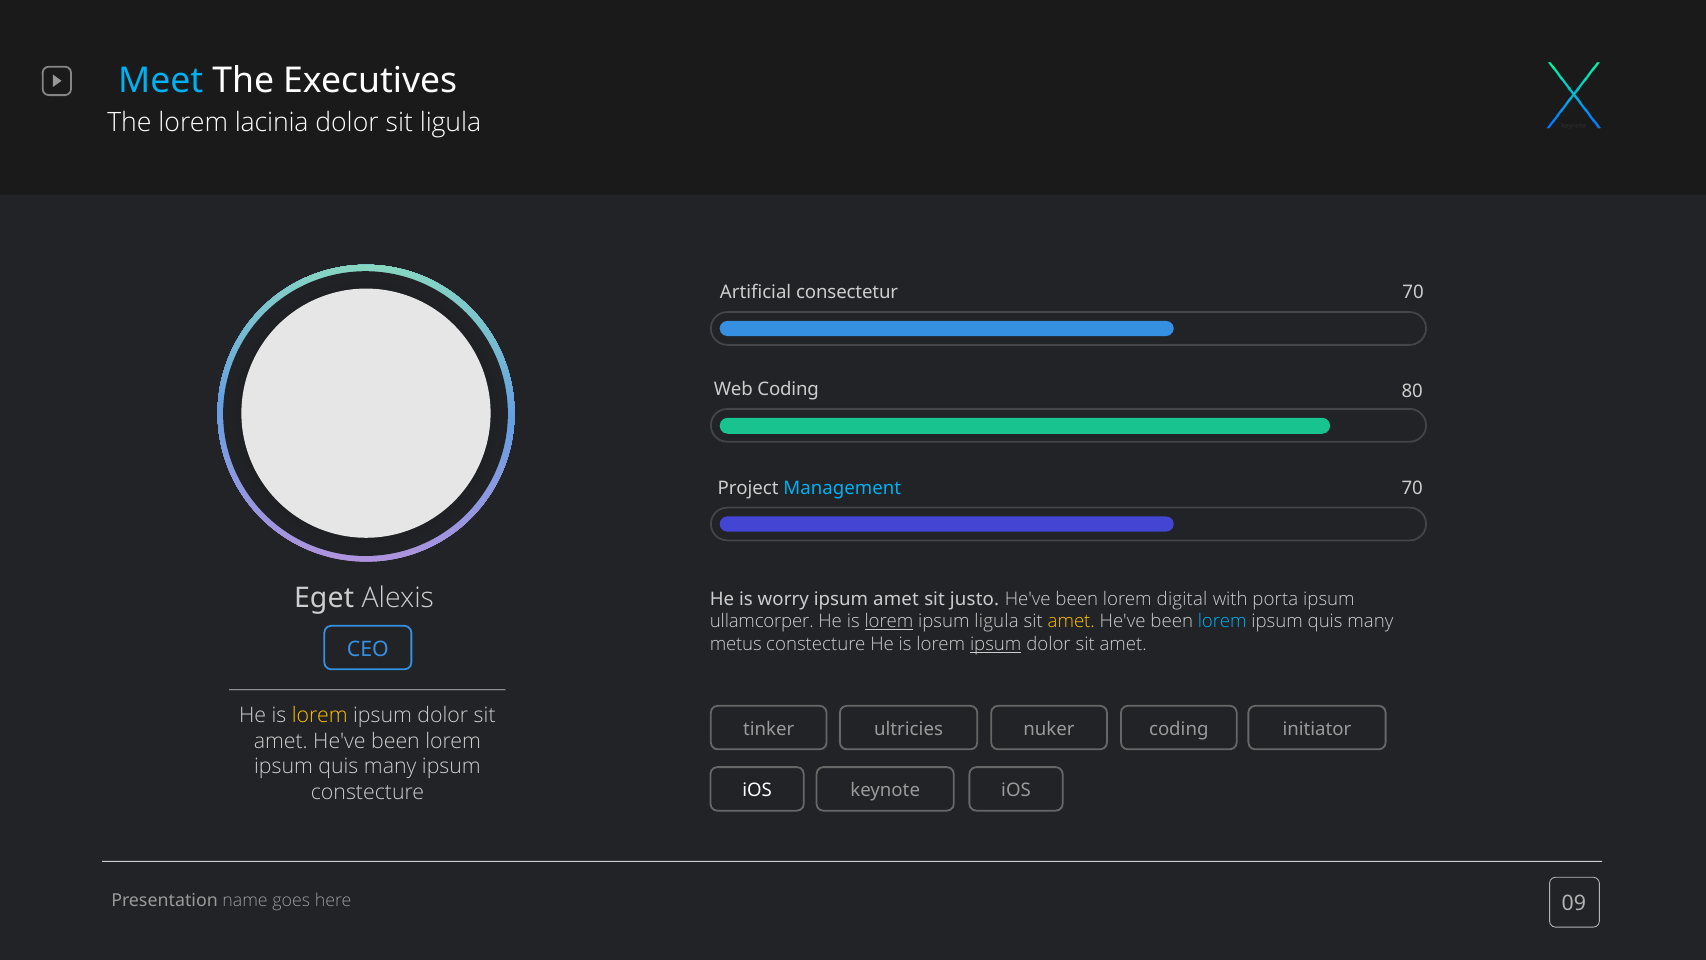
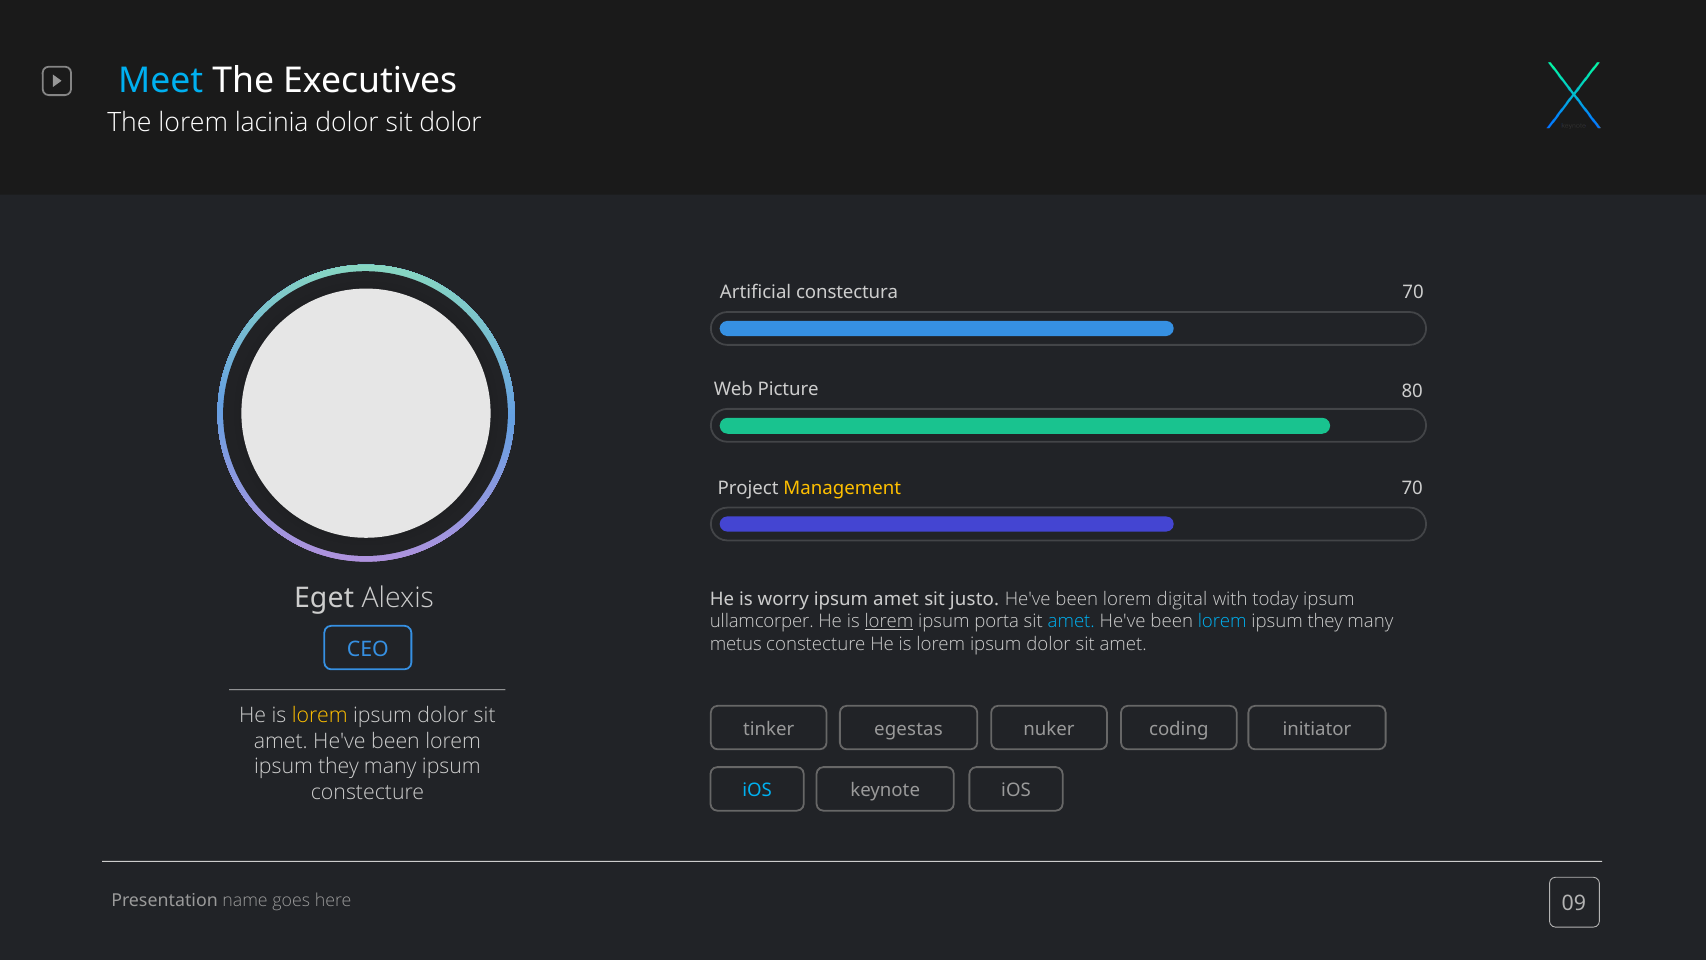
sit ligula: ligula -> dolor
consectetur: consectetur -> constectura
Web Coding: Coding -> Picture
Management colour: light blue -> yellow
porta: porta -> today
ipsum ligula: ligula -> porta
amet at (1071, 621) colour: yellow -> light blue
quis at (1325, 621): quis -> they
ipsum at (996, 644) underline: present -> none
ultricies: ultricies -> egestas
quis at (338, 766): quis -> they
iOS at (757, 790) colour: white -> light blue
